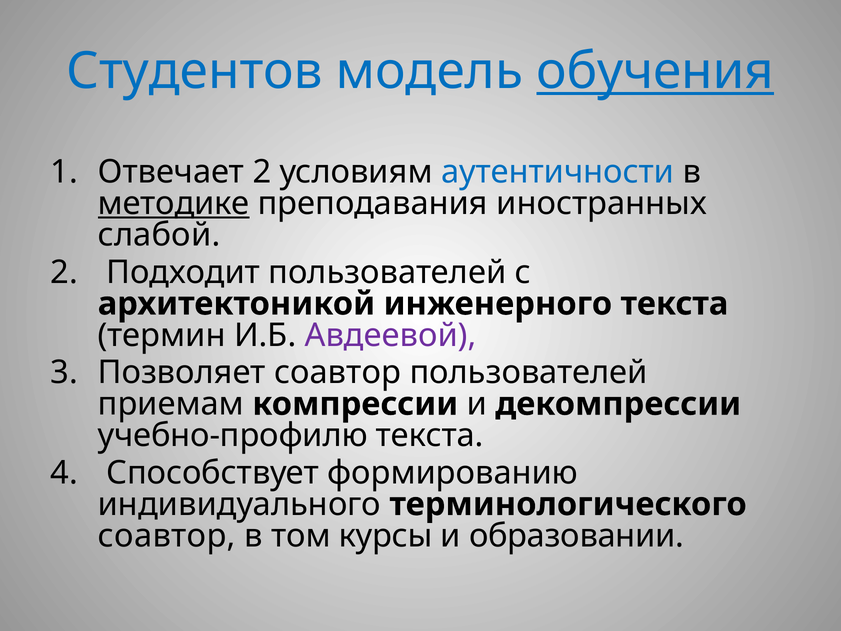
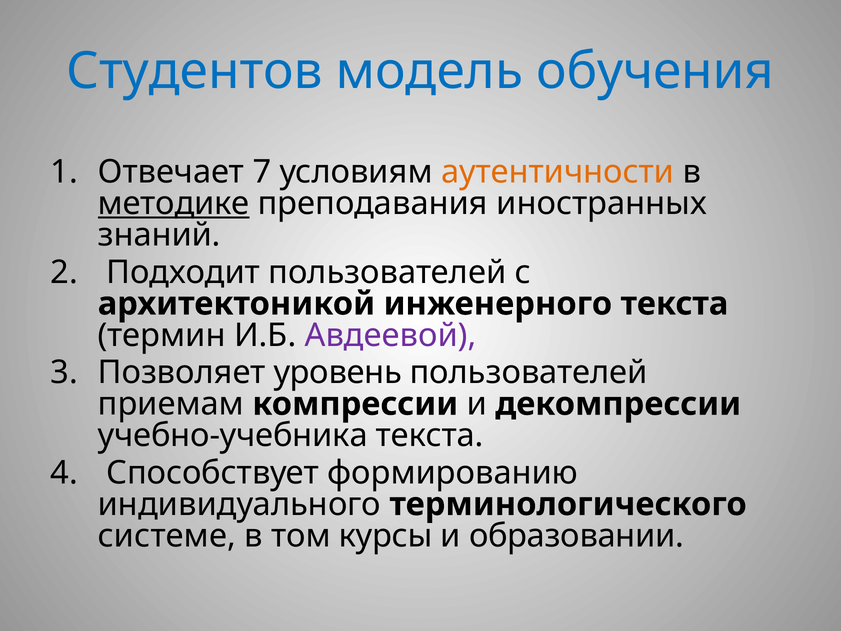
обучения underline: present -> none
Отвечает 2: 2 -> 7
аутентичности colour: blue -> orange
слабой: слабой -> знаний
Позволяет соавтор: соавтор -> уровень
учебно-профилю: учебно-профилю -> учебно-учебника
соавтор at (167, 536): соавтор -> системе
